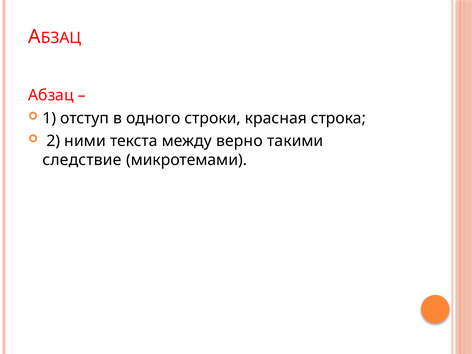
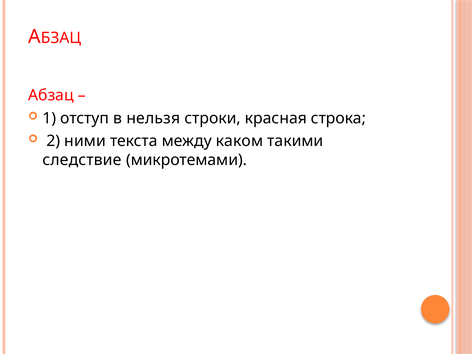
одного: одного -> нельзя
верно: верно -> каком
